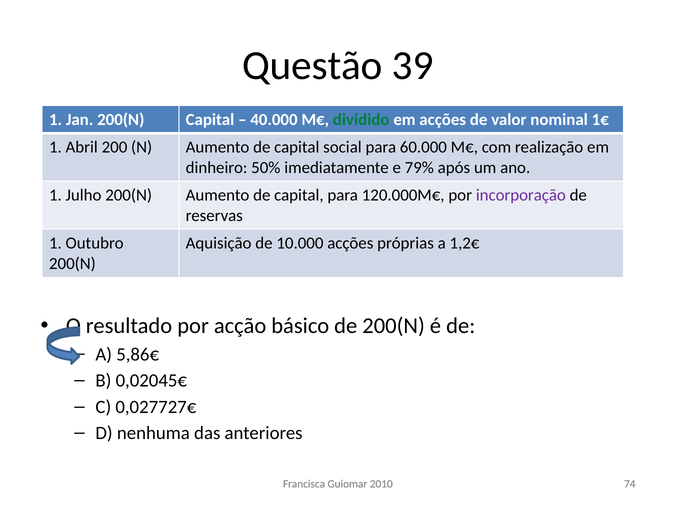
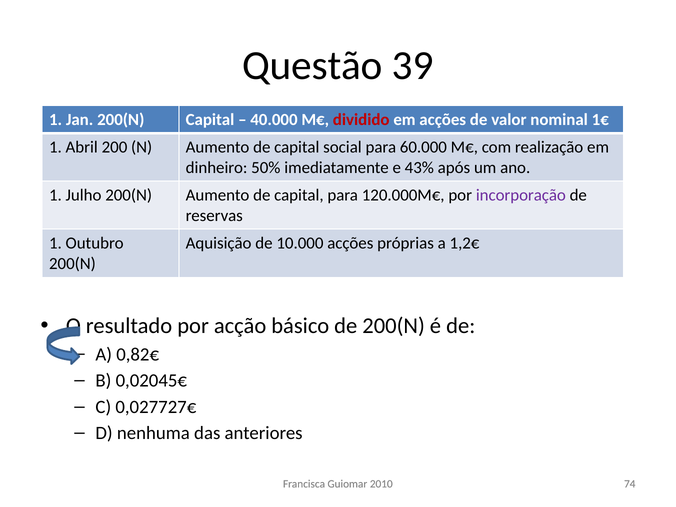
dividido colour: green -> red
79%: 79% -> 43%
5,86€: 5,86€ -> 0,82€
